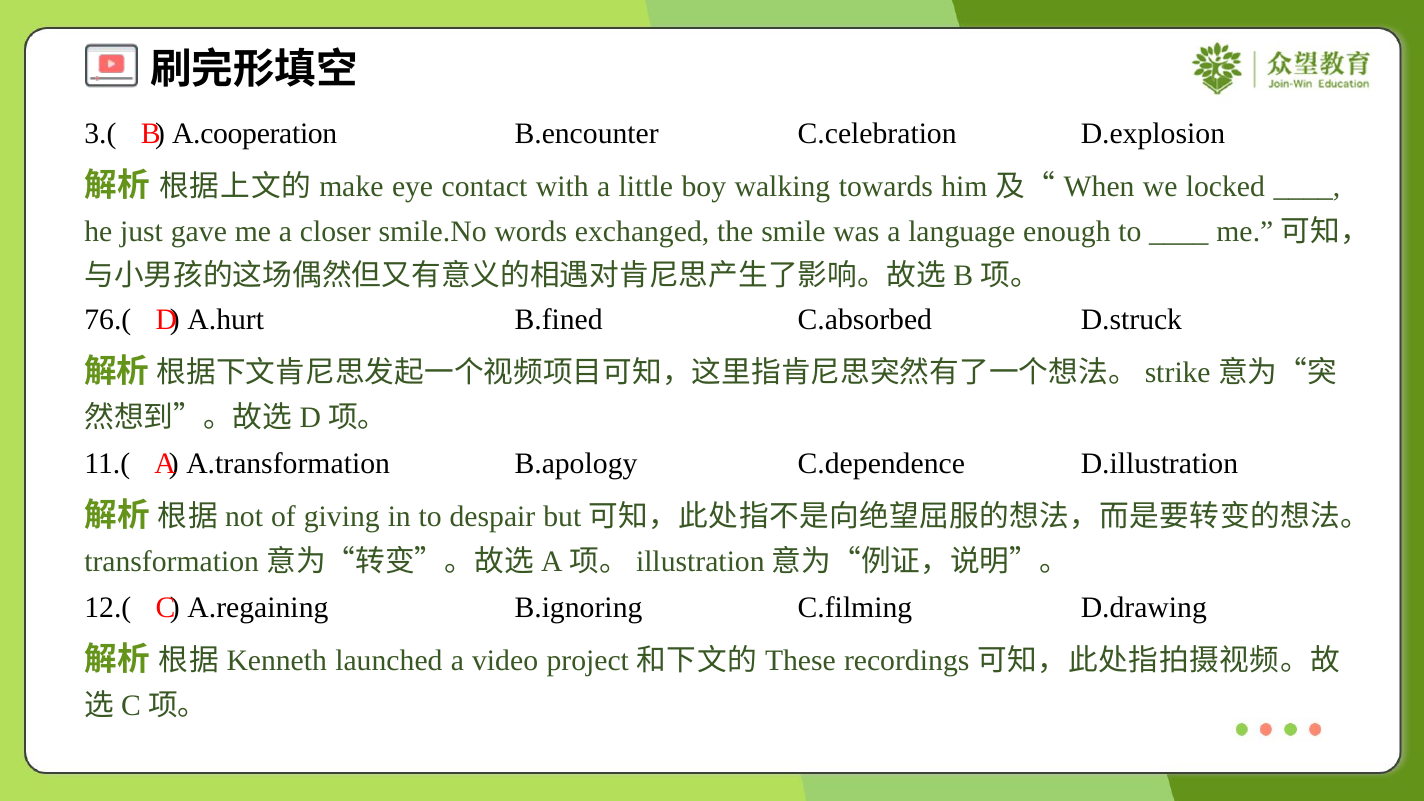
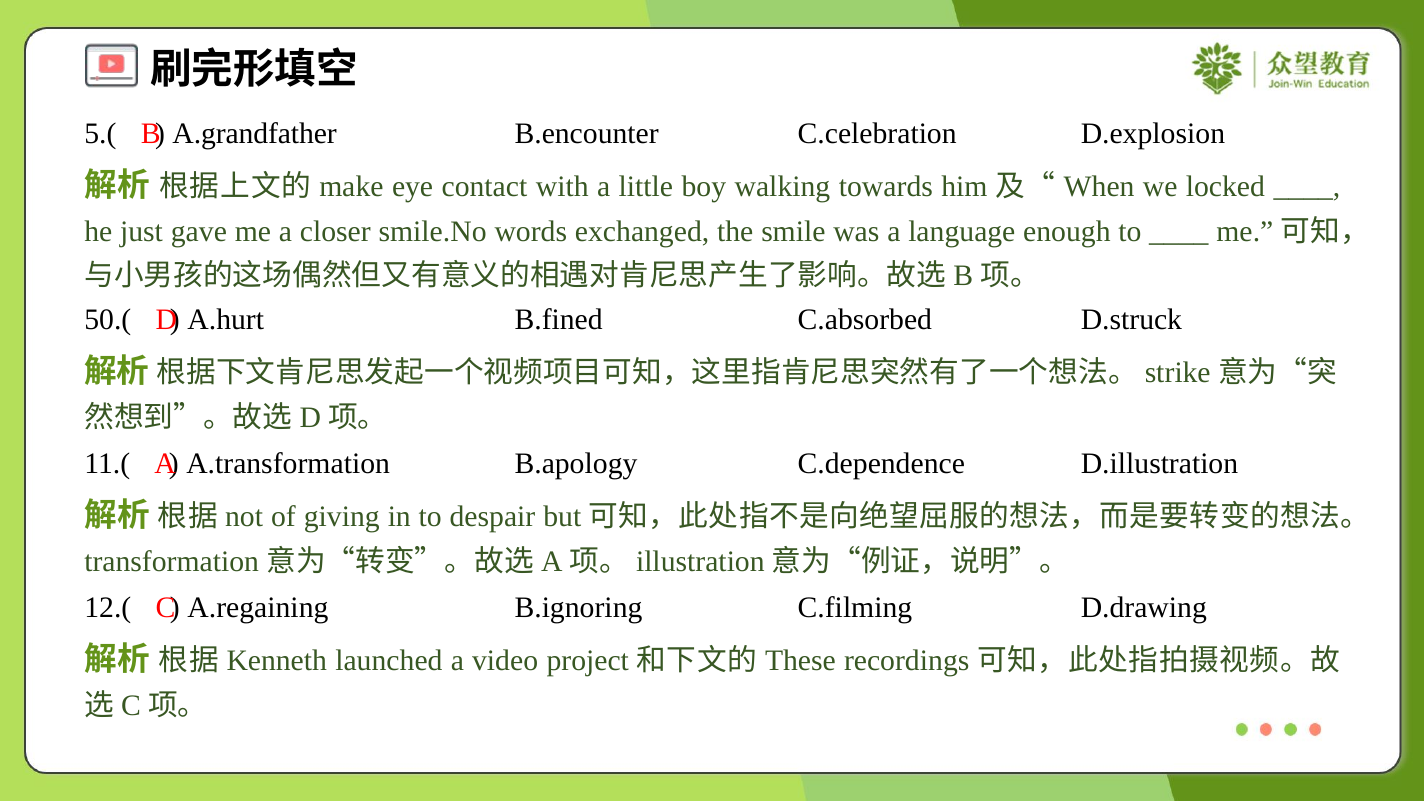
3.(: 3.( -> 5.(
A.cooperation: A.cooperation -> A.grandfather
76.(: 76.( -> 50.(
